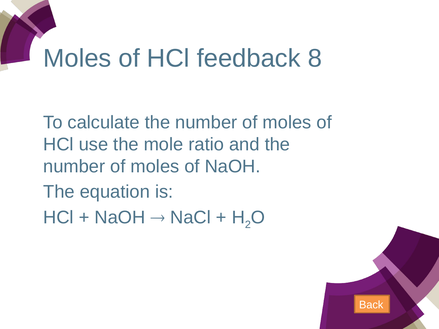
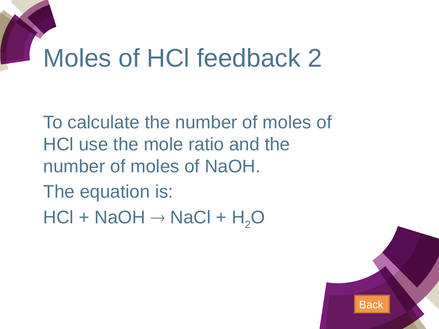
feedback 8: 8 -> 2
